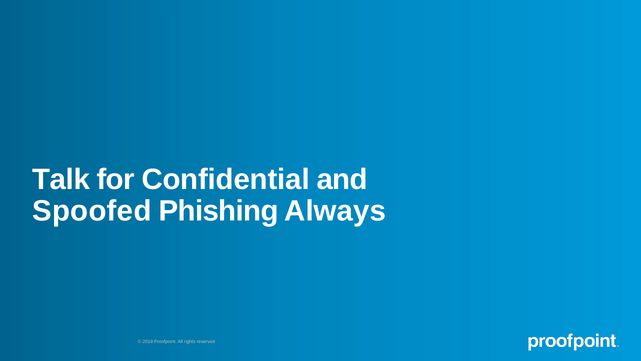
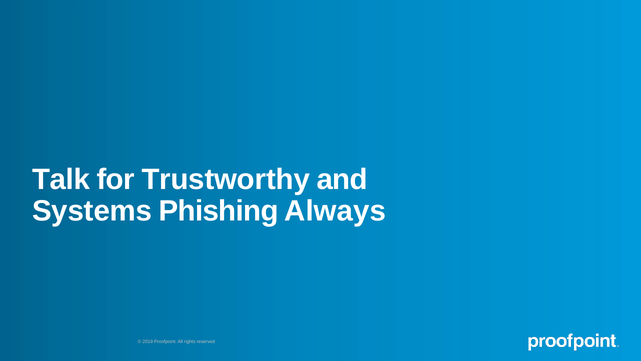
Confidential: Confidential -> Trustworthy
Spoofed: Spoofed -> Systems
